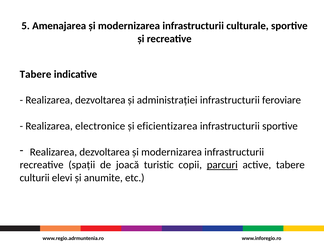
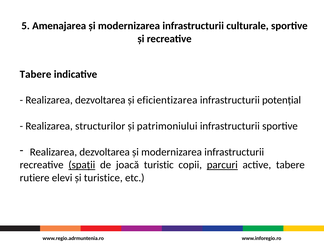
administrației: administrației -> eficientizarea
feroviare: feroviare -> potențial
electronice: electronice -> structurilor
eficientizarea: eficientizarea -> patrimoniului
spații underline: none -> present
culturii: culturii -> rutiere
anumite: anumite -> turistice
